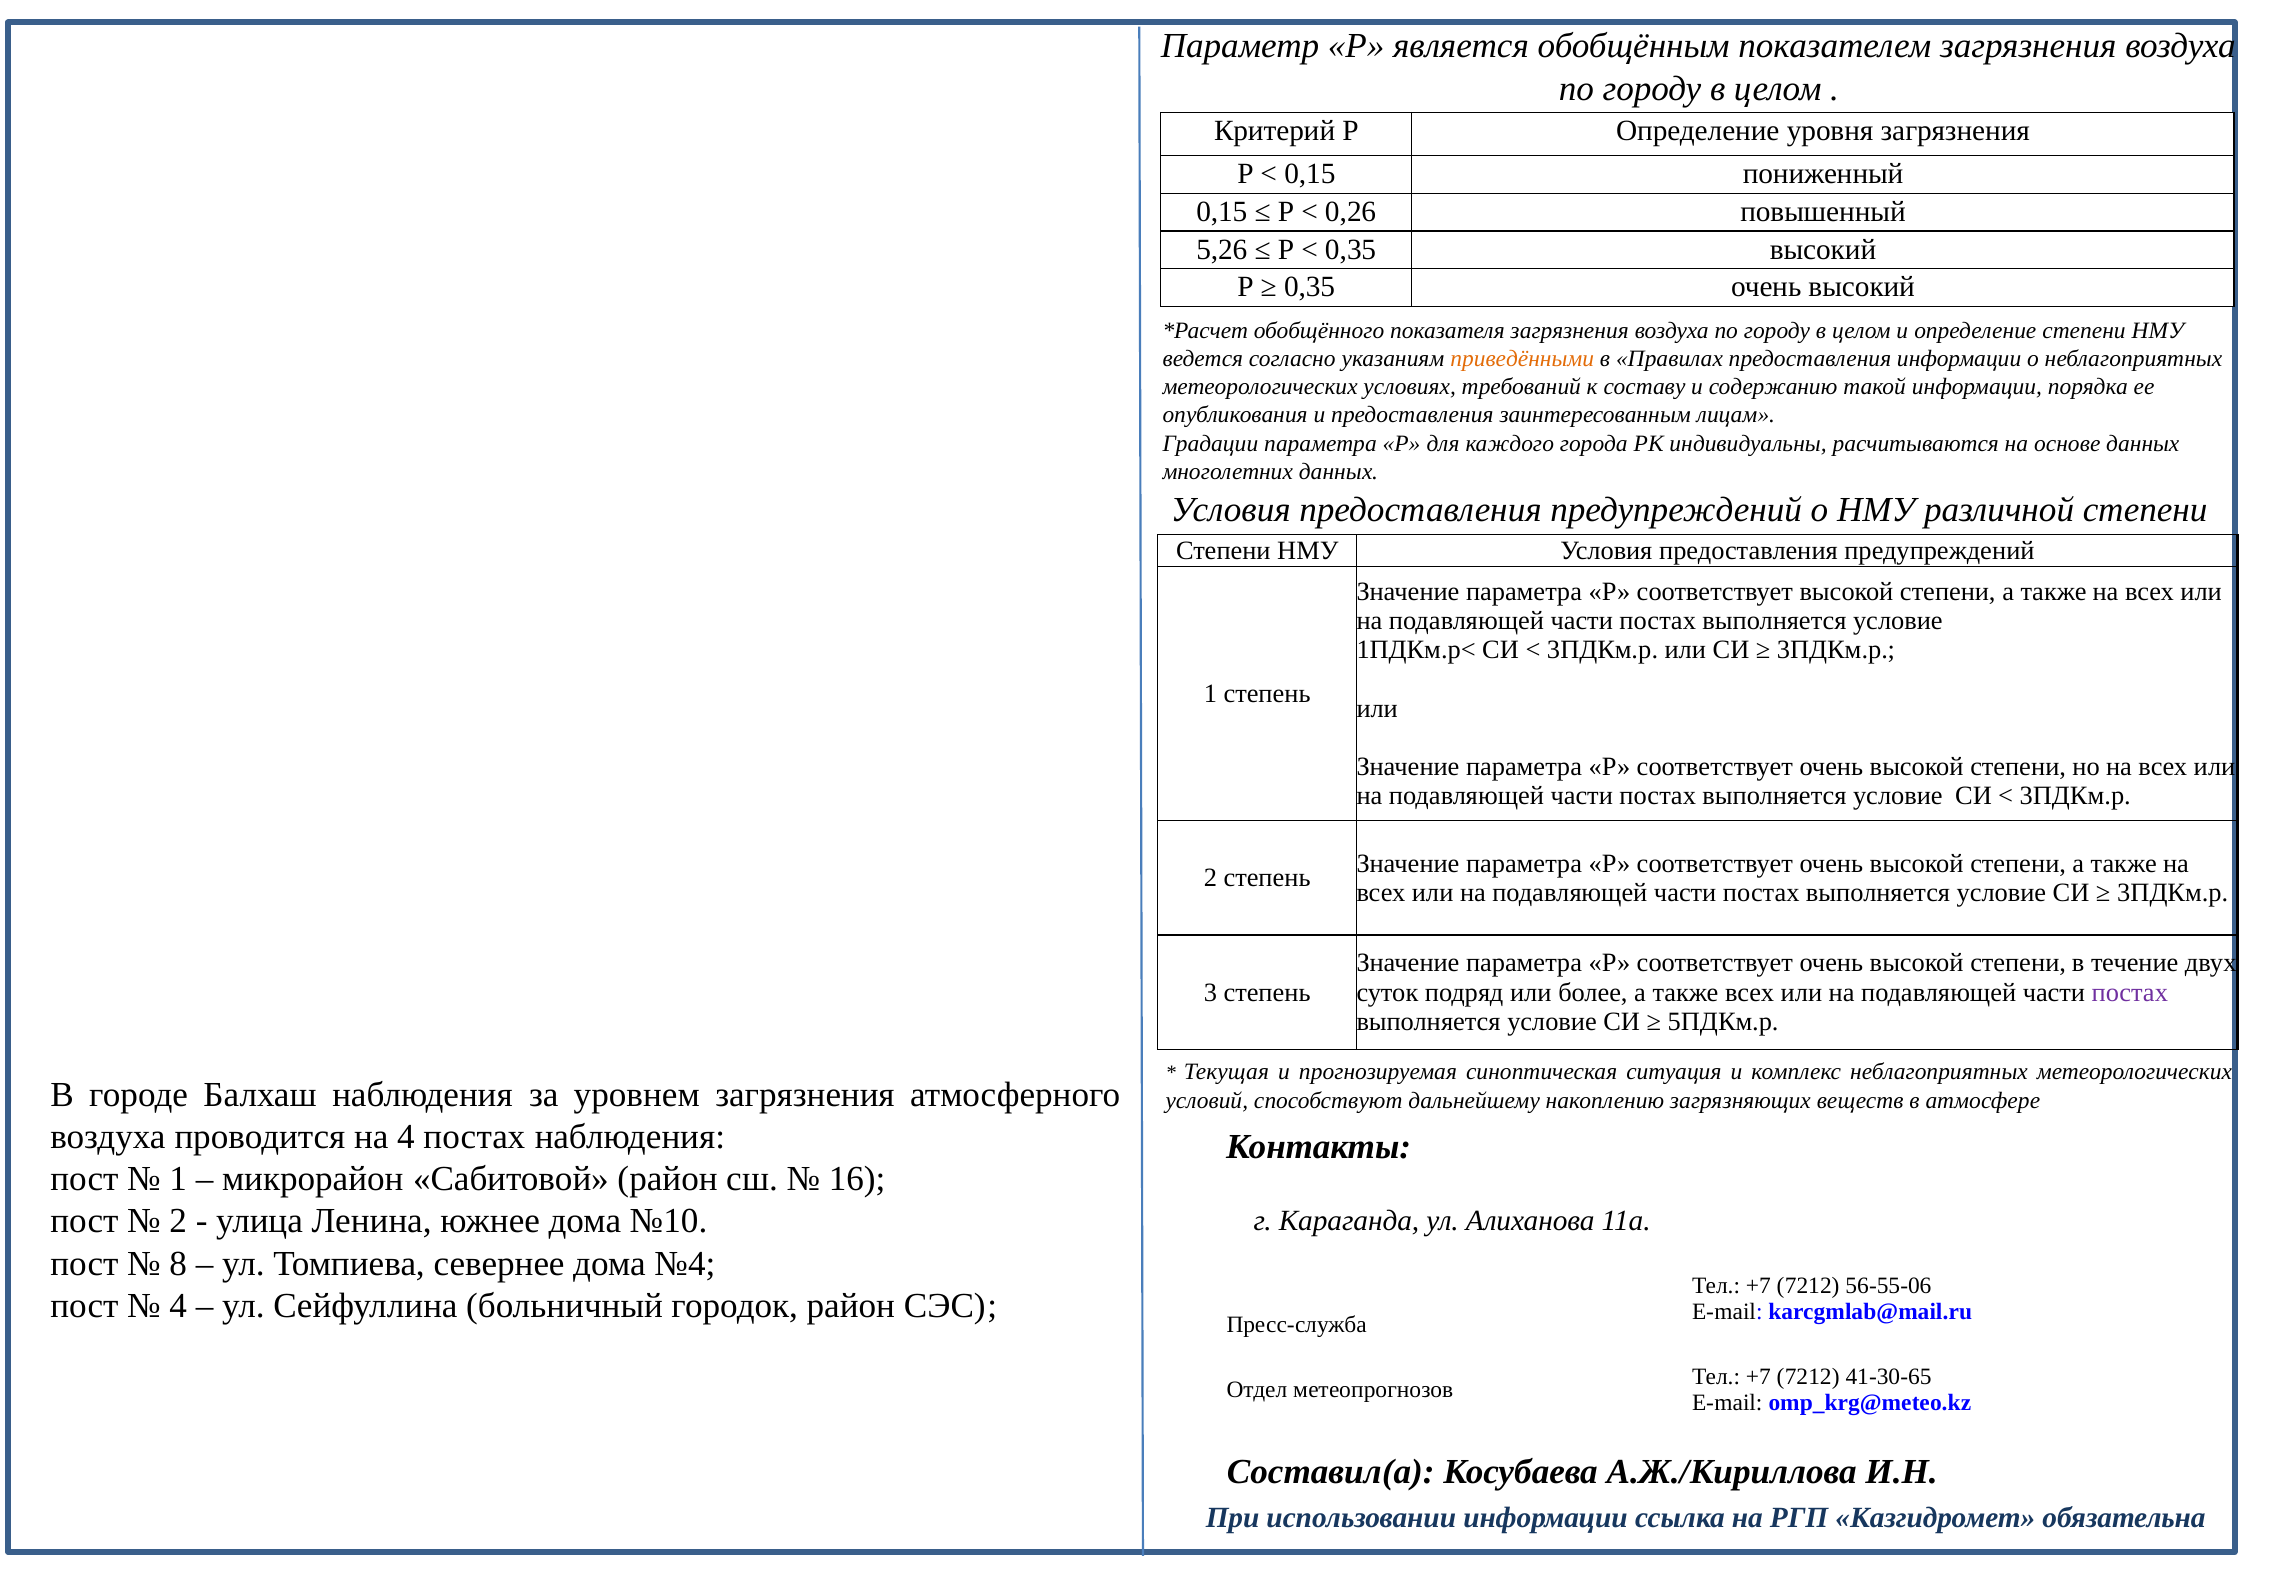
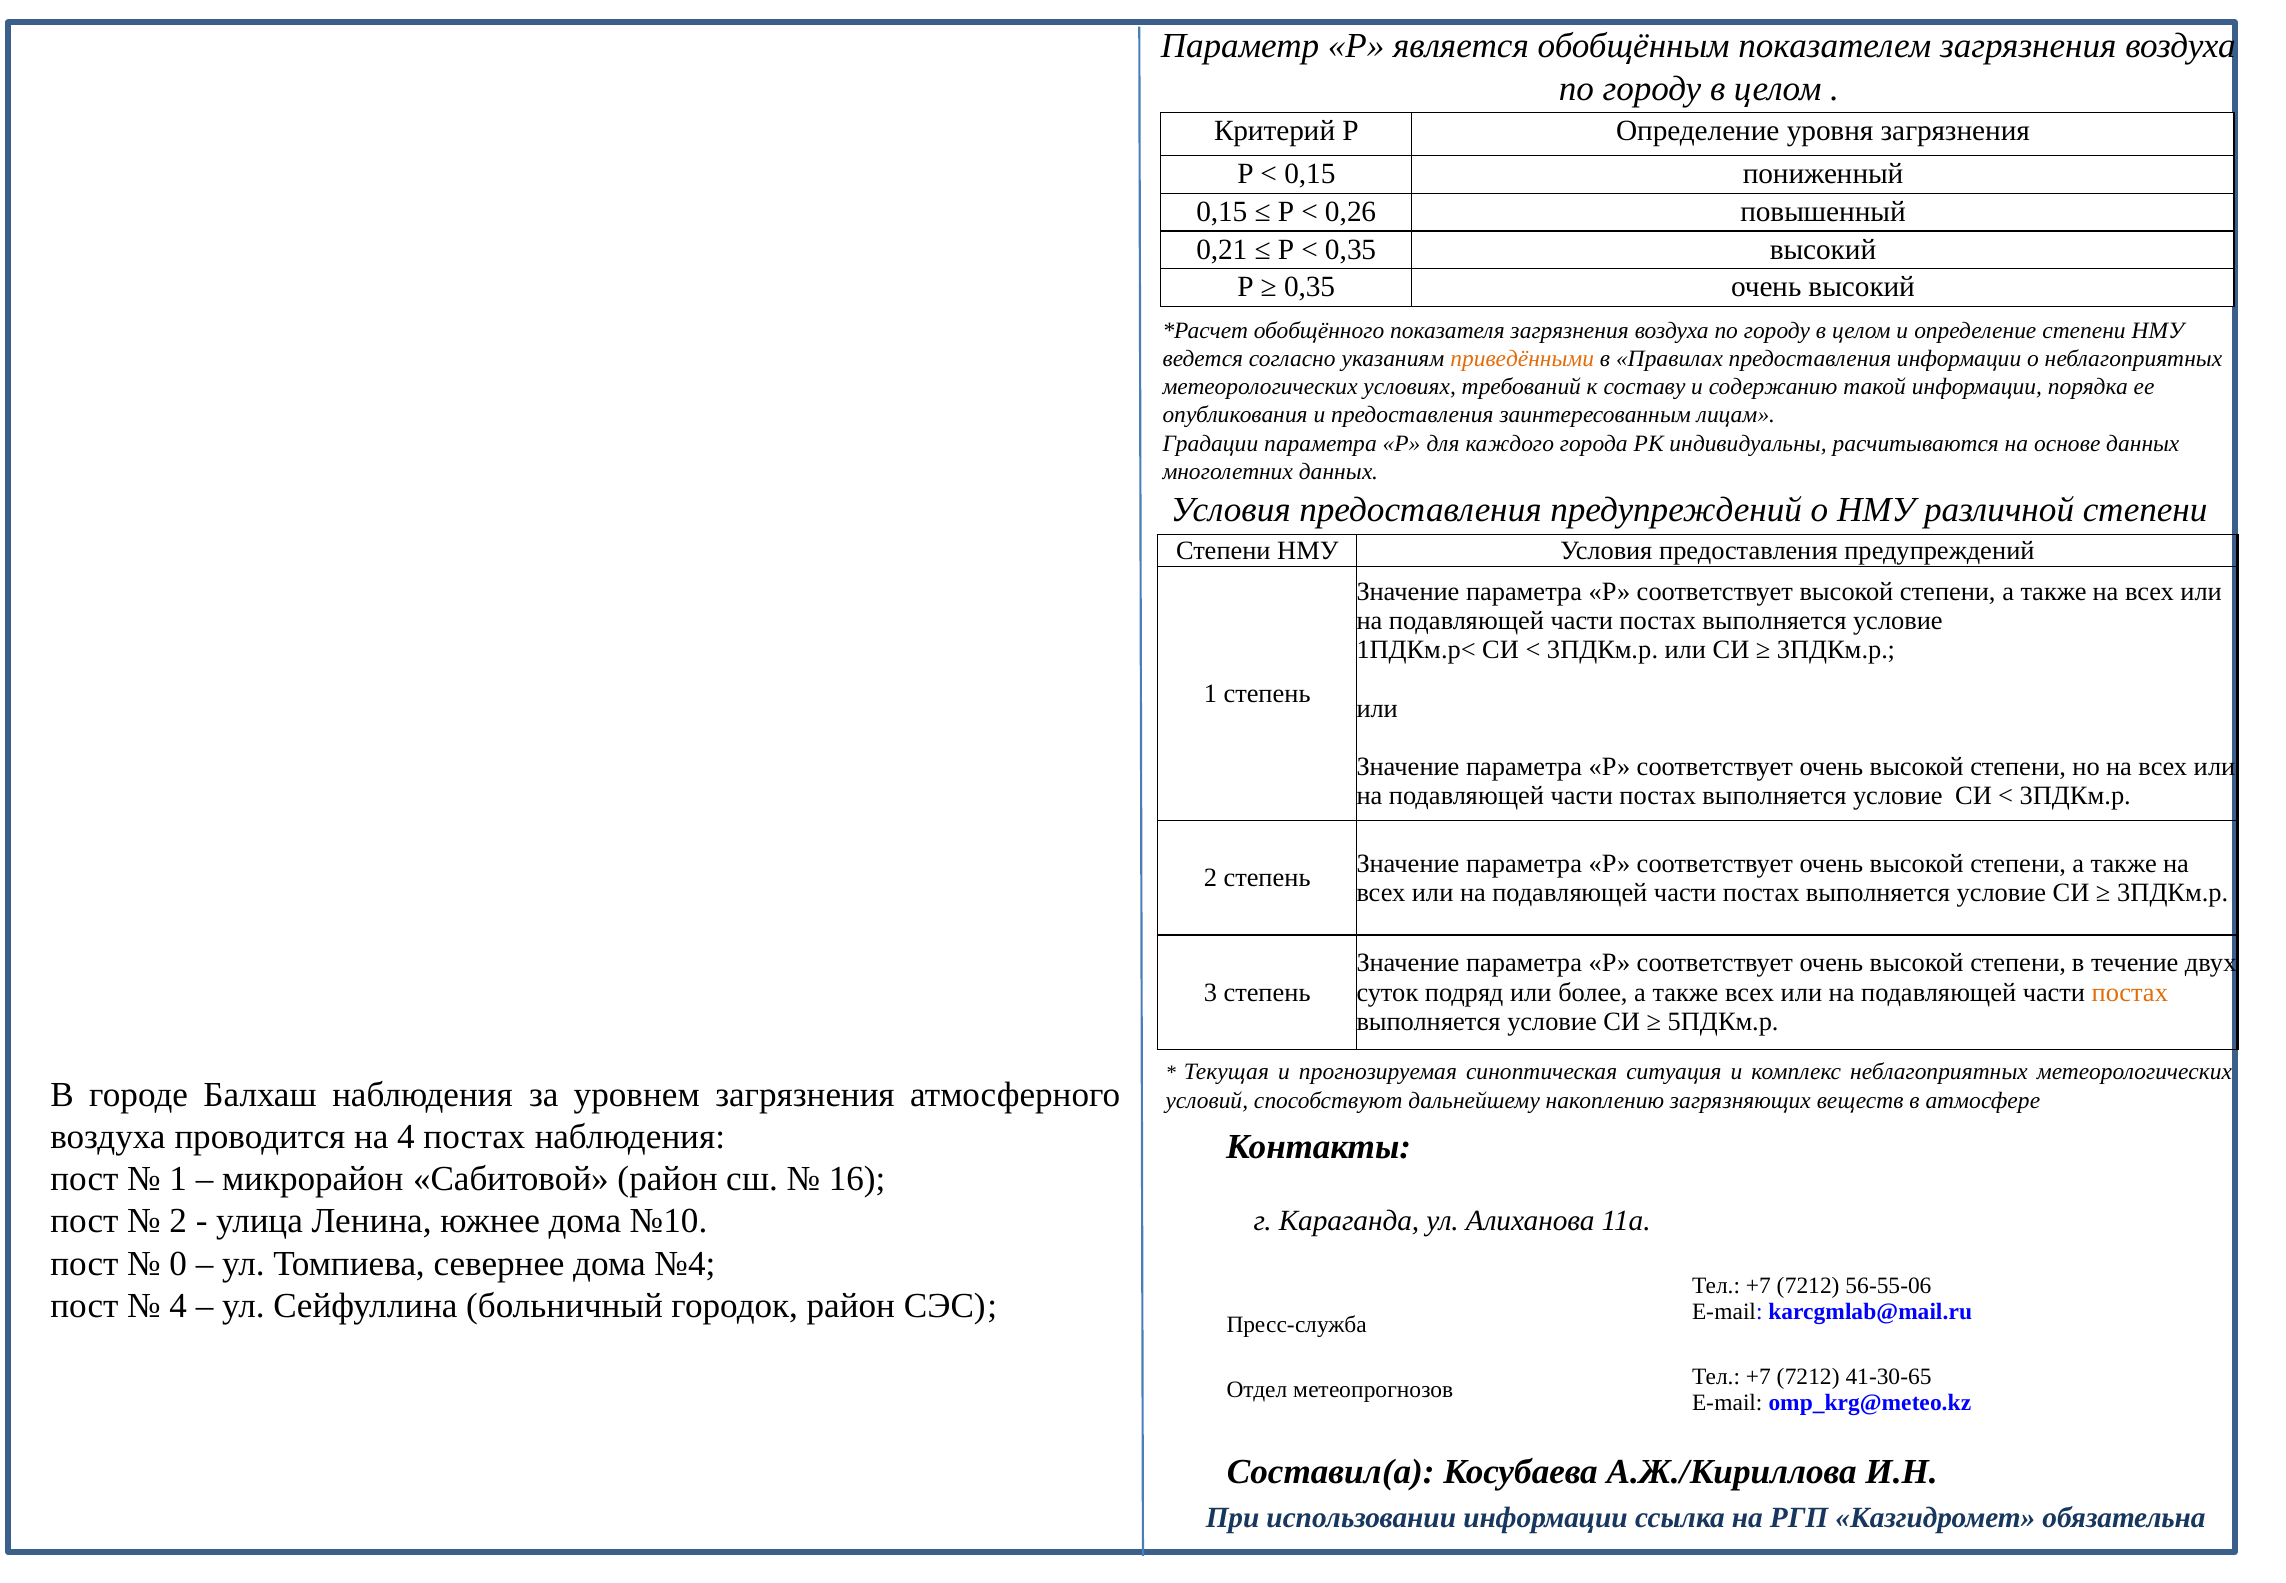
5,26: 5,26 -> 0,21
постах at (2130, 992) colour: purple -> orange
8: 8 -> 0
